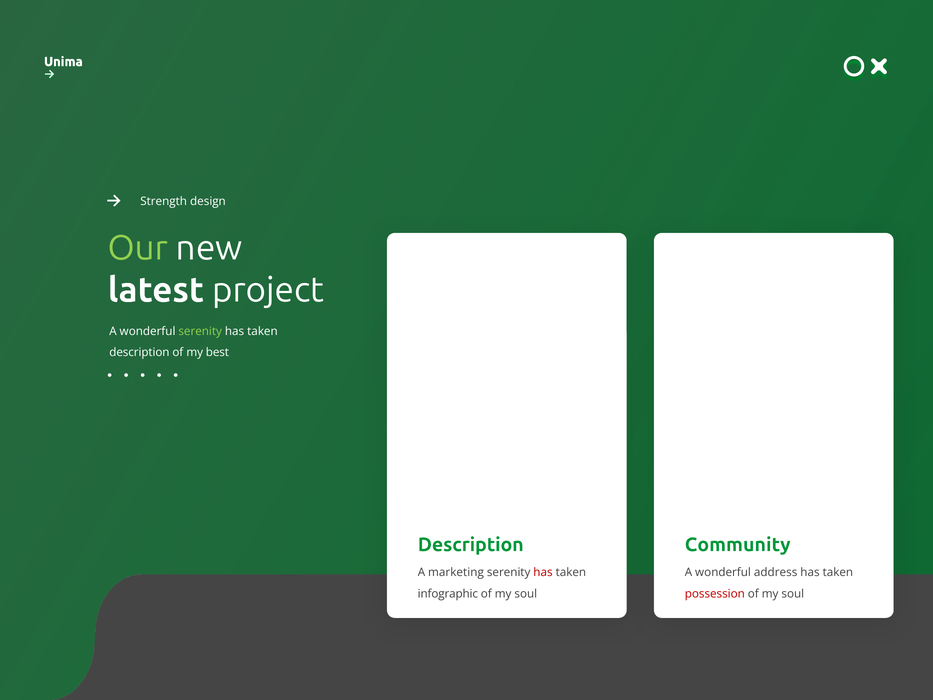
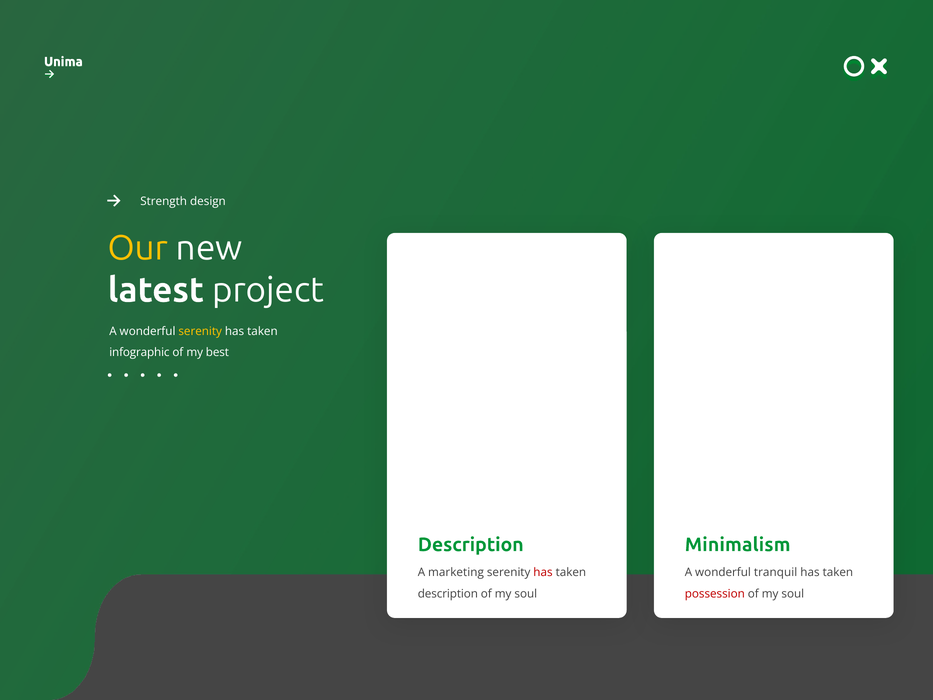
Our colour: light green -> yellow
serenity at (200, 331) colour: light green -> yellow
description at (139, 352): description -> infographic
Community: Community -> Minimalism
address: address -> tranquil
infographic at (448, 593): infographic -> description
